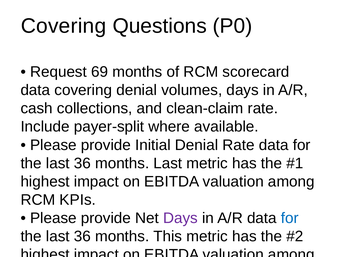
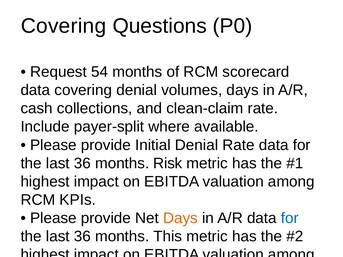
69: 69 -> 54
months Last: Last -> Risk
Days at (180, 218) colour: purple -> orange
